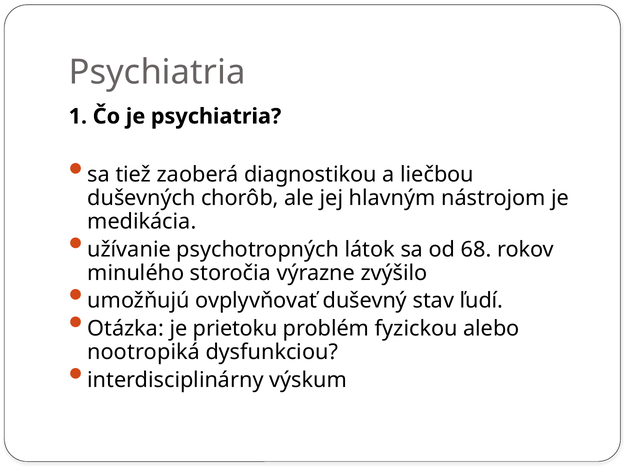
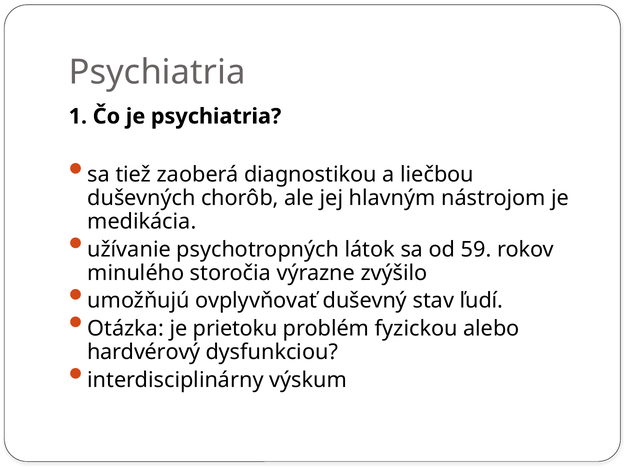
68: 68 -> 59
nootropiká: nootropiká -> hardvérový
